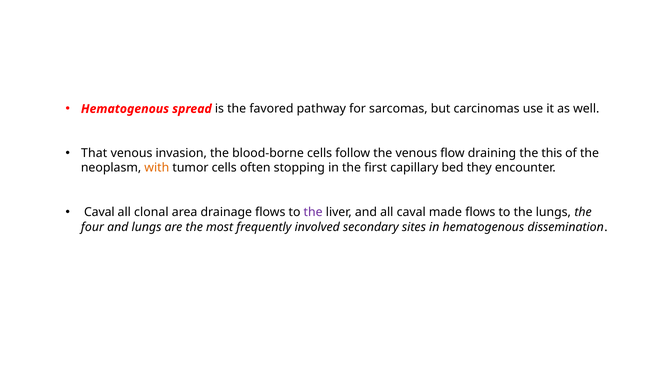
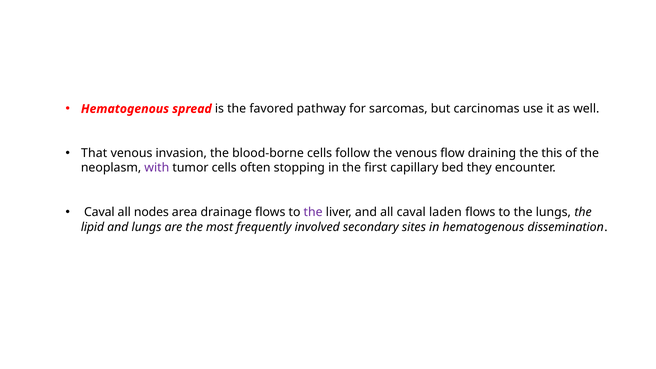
with colour: orange -> purple
clonal: clonal -> nodes
made: made -> laden
four: four -> lipid
